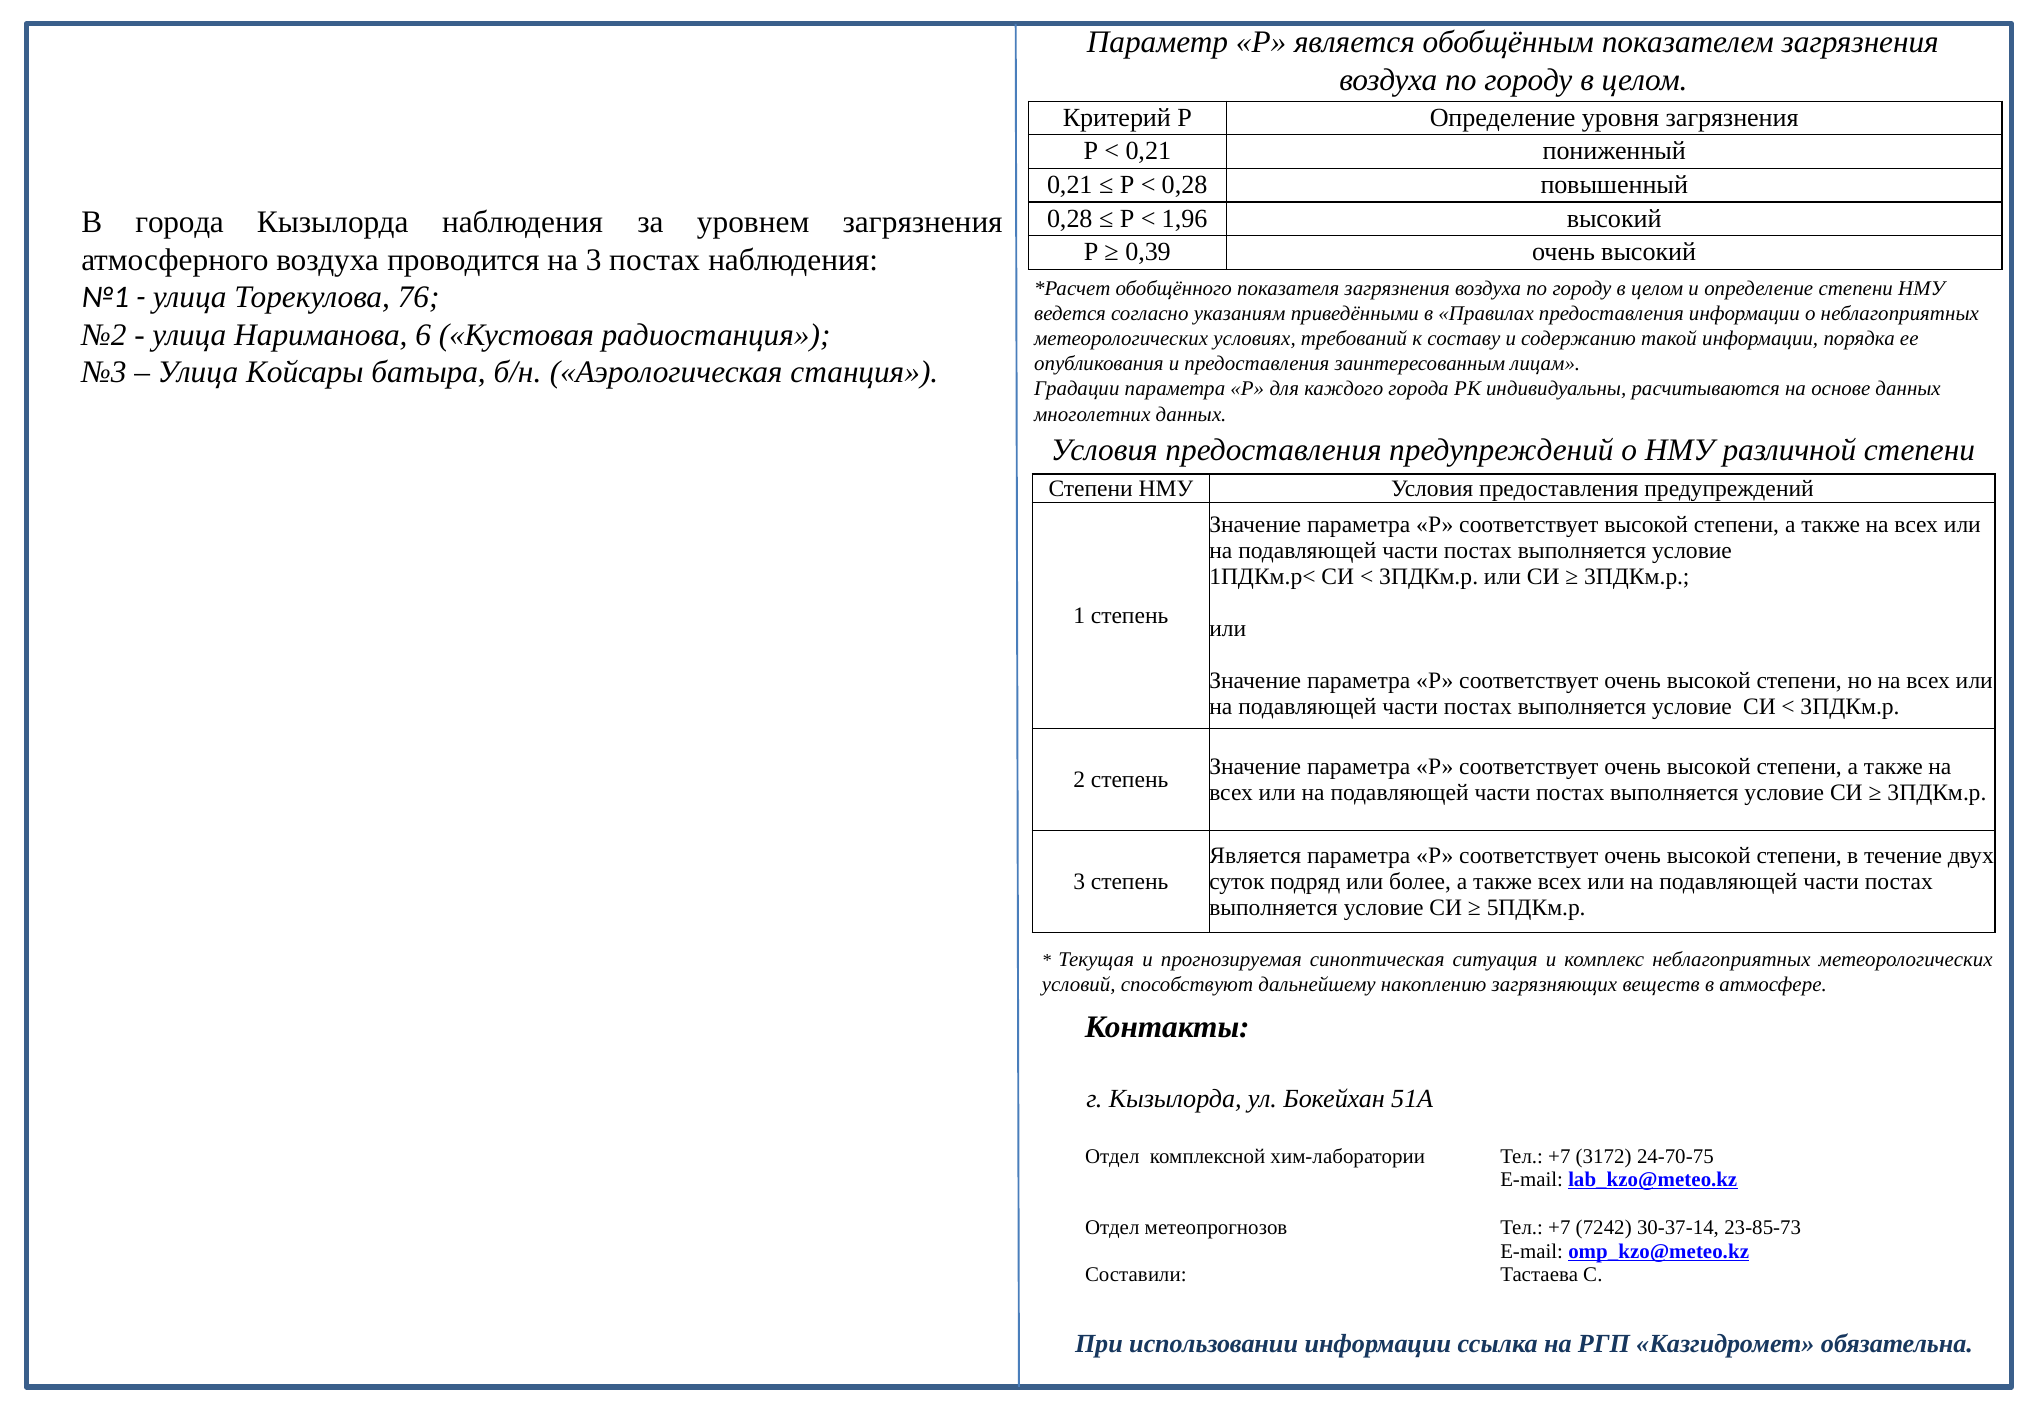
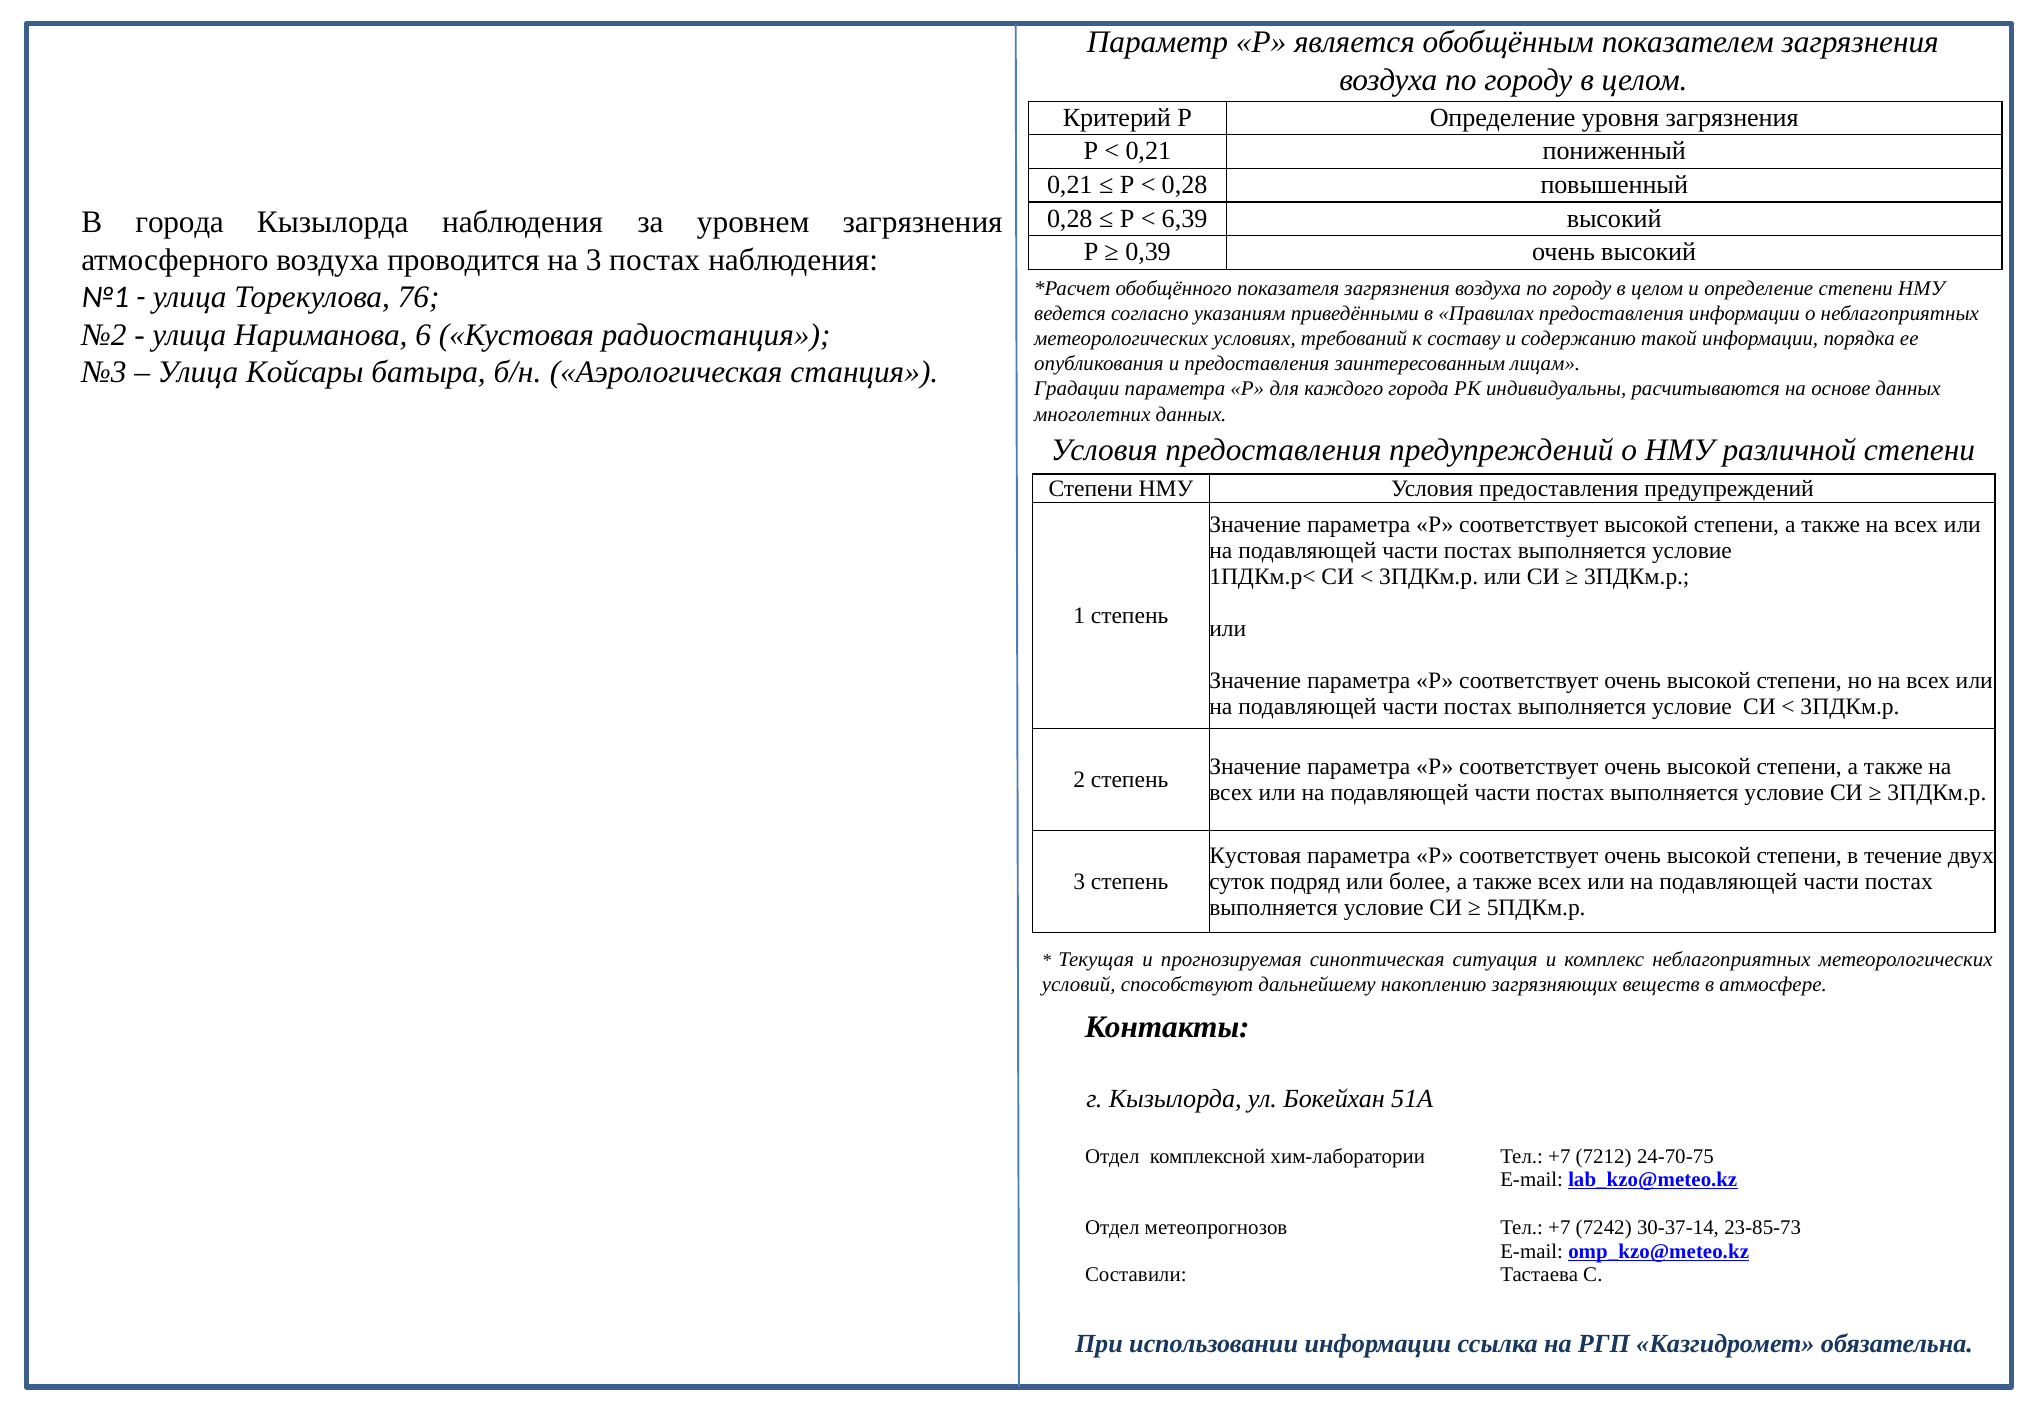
1,96: 1,96 -> 6,39
Является at (1255, 856): Является -> Кустовая
3172: 3172 -> 7212
